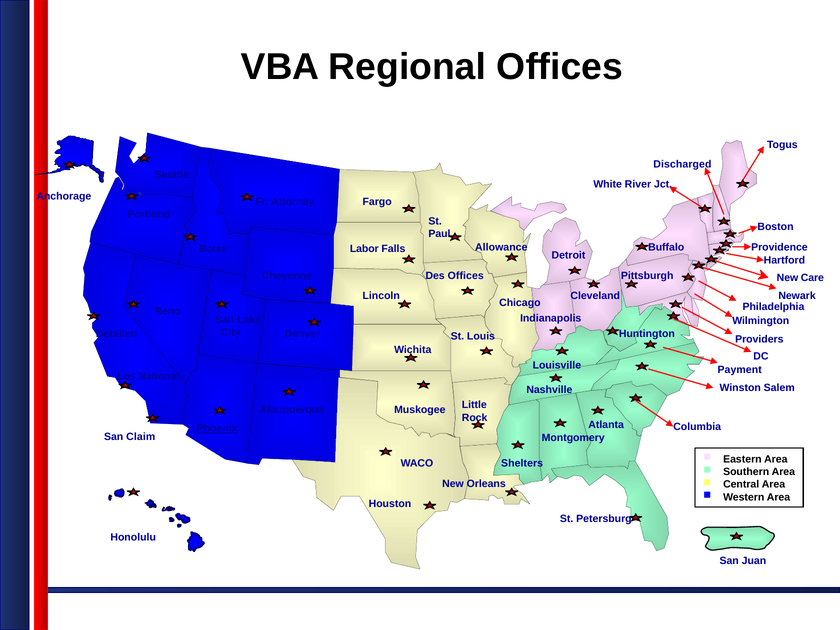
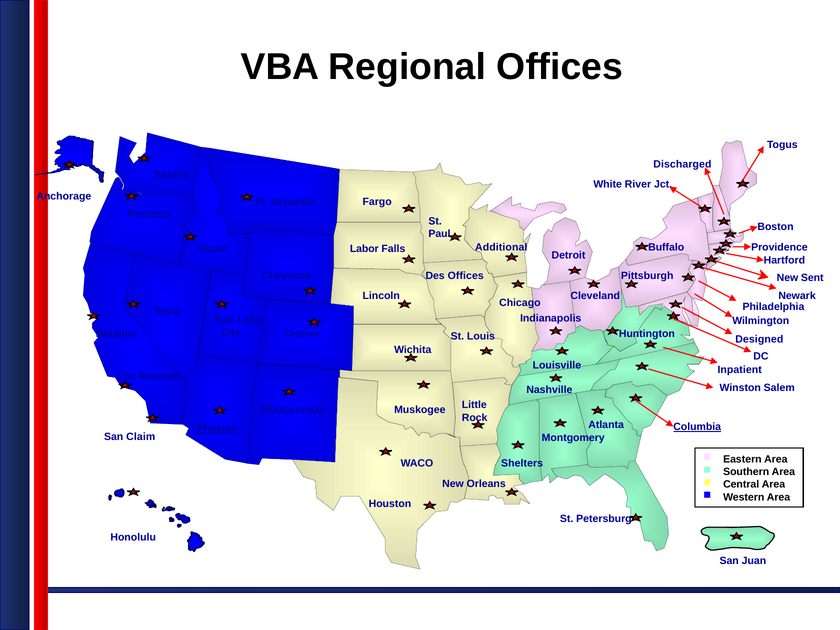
Attorney: Attorney -> Separate
Allowance: Allowance -> Additional
Care: Care -> Sent
Providers: Providers -> Designed
Payment: Payment -> Inpatient
National: National -> Reserve
Columbia underline: none -> present
